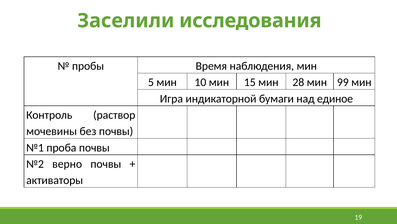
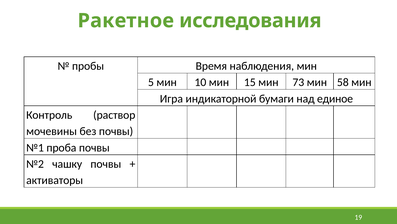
Заселили: Заселили -> Ракетное
28: 28 -> 73
99: 99 -> 58
верно: верно -> чашку
